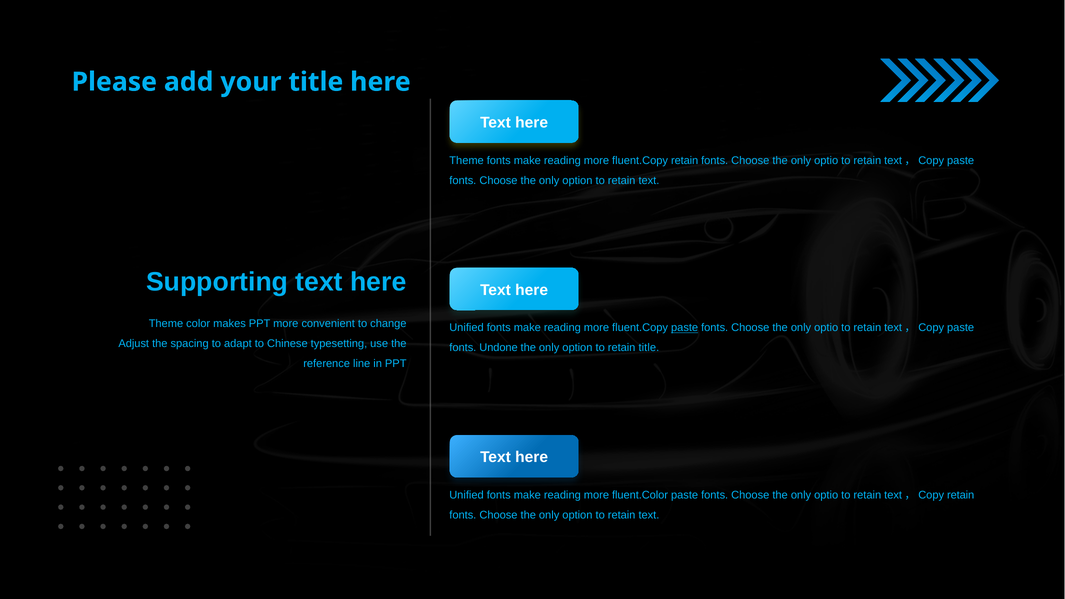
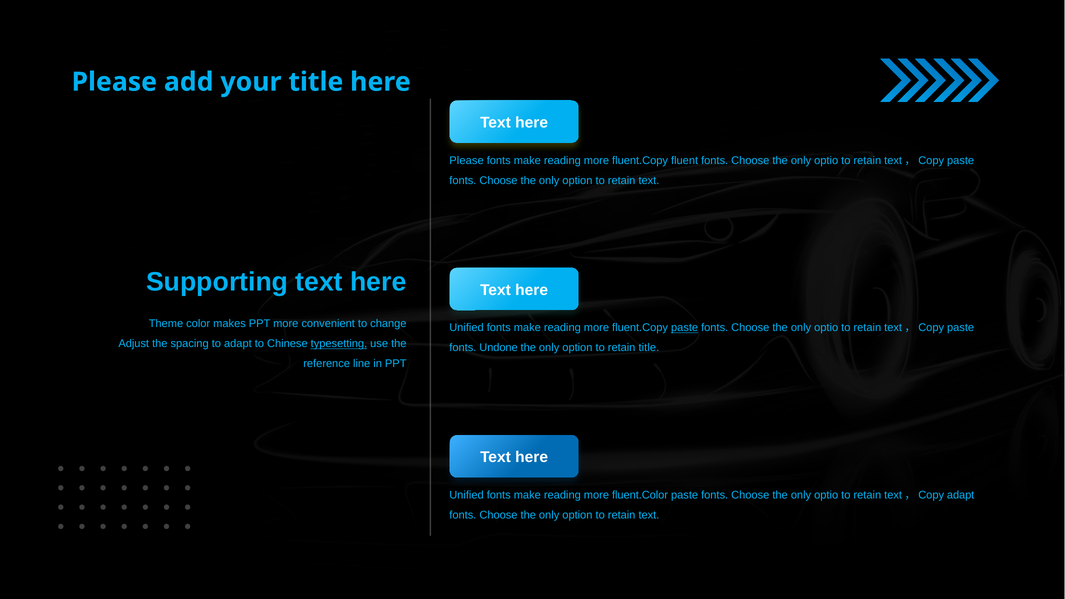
Theme at (467, 160): Theme -> Please
fluent.Copy retain: retain -> fluent
typesetting underline: none -> present
text，Copy retain: retain -> adapt
